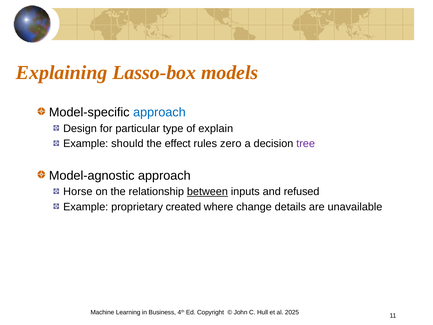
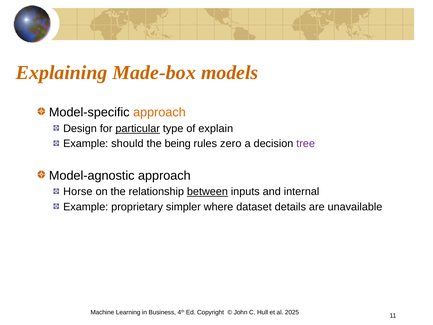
Lasso-box: Lasso-box -> Made-box
approach at (159, 112) colour: blue -> orange
particular underline: none -> present
effect: effect -> being
refused: refused -> internal
created: created -> simpler
change: change -> dataset
